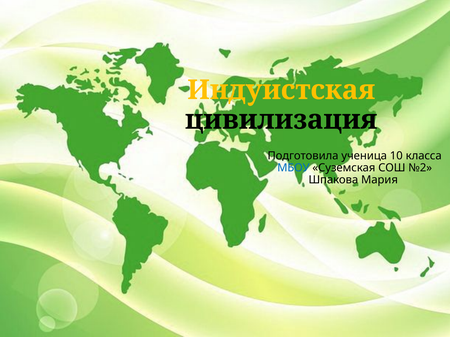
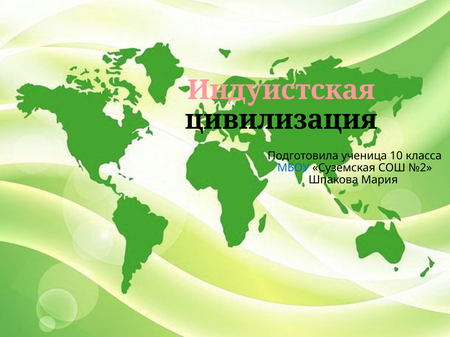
Индуистская colour: yellow -> pink
